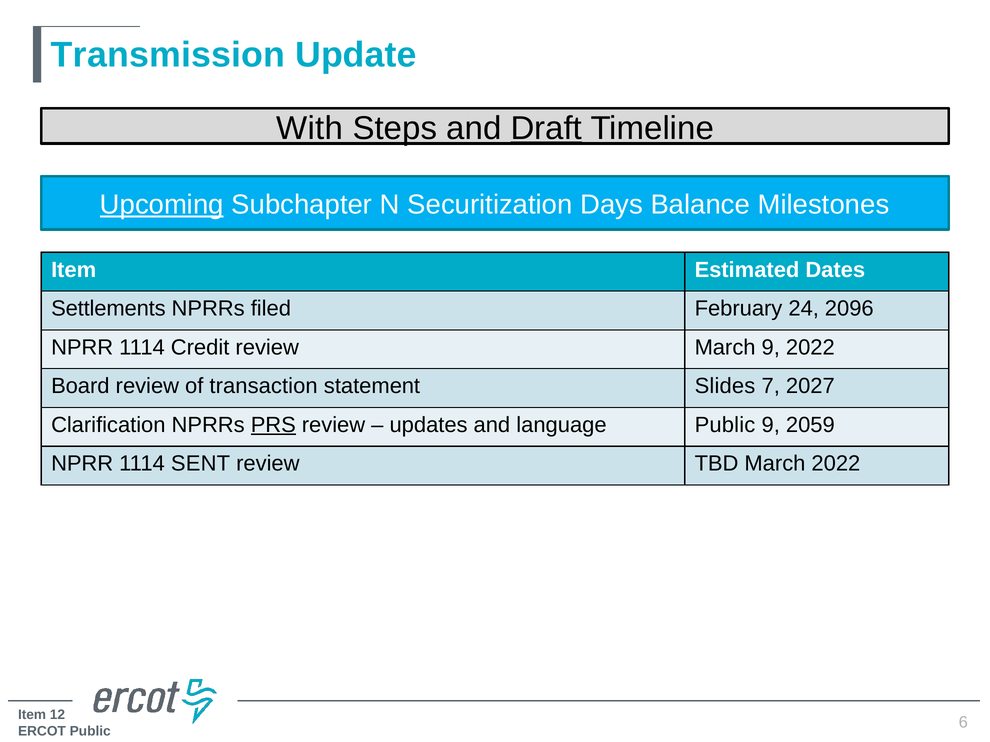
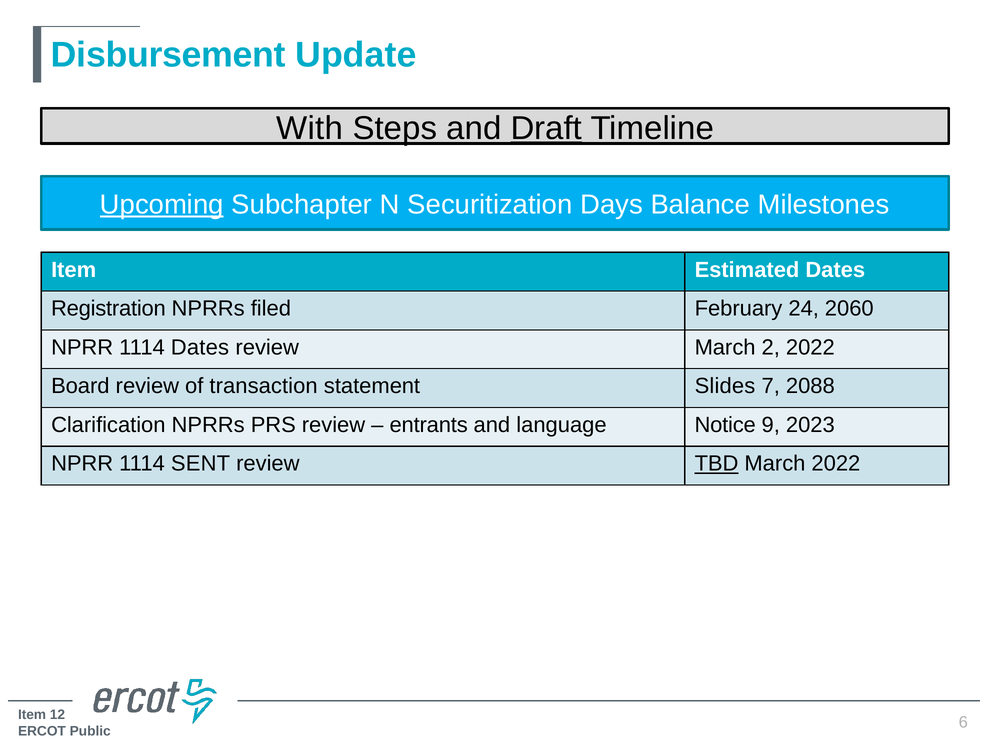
Transmission: Transmission -> Disbursement
Settlements: Settlements -> Registration
2096: 2096 -> 2060
1114 Credit: Credit -> Dates
March 9: 9 -> 2
2027: 2027 -> 2088
PRS underline: present -> none
updates: updates -> entrants
language Public: Public -> Notice
2059: 2059 -> 2023
TBD underline: none -> present
